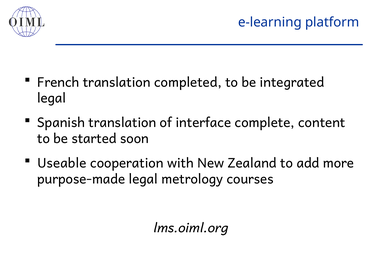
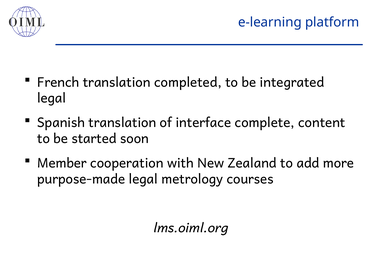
Useable: Useable -> Member
